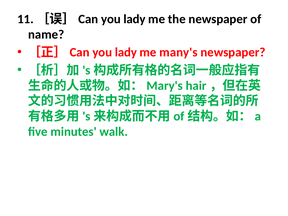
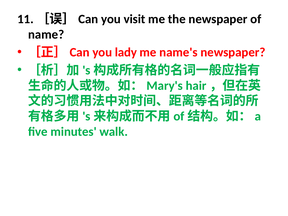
lady at (135, 19): lady -> visit
many's: many's -> name's
